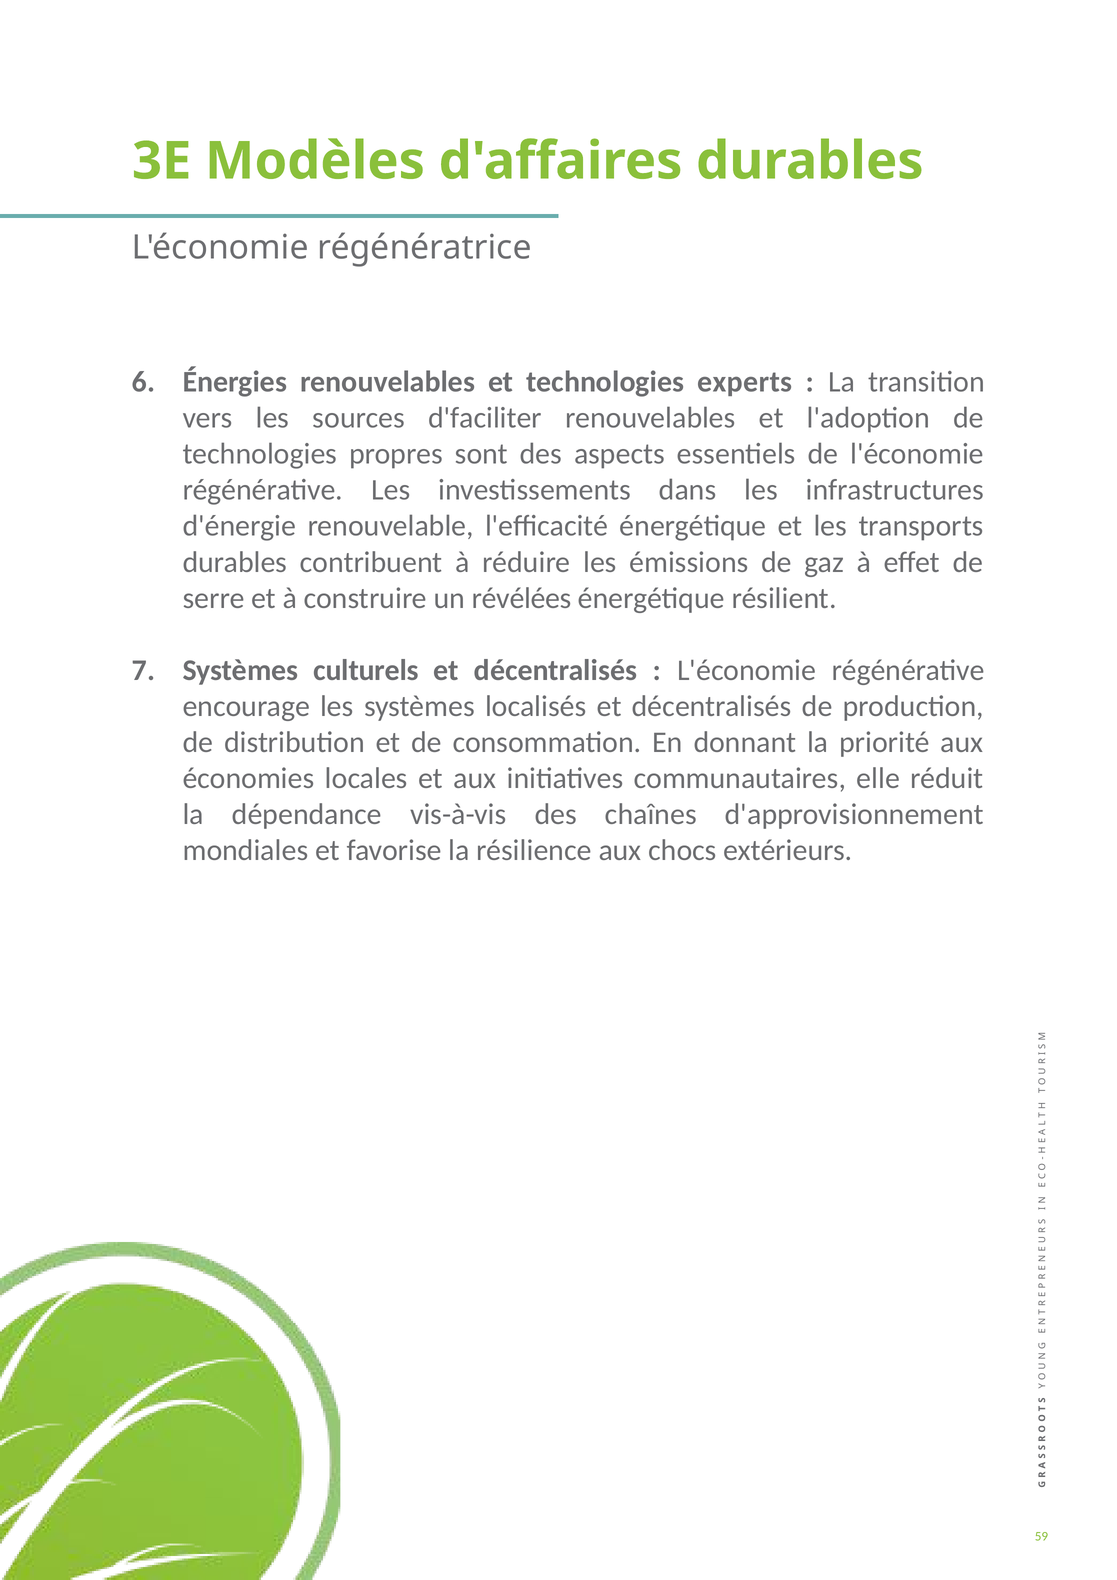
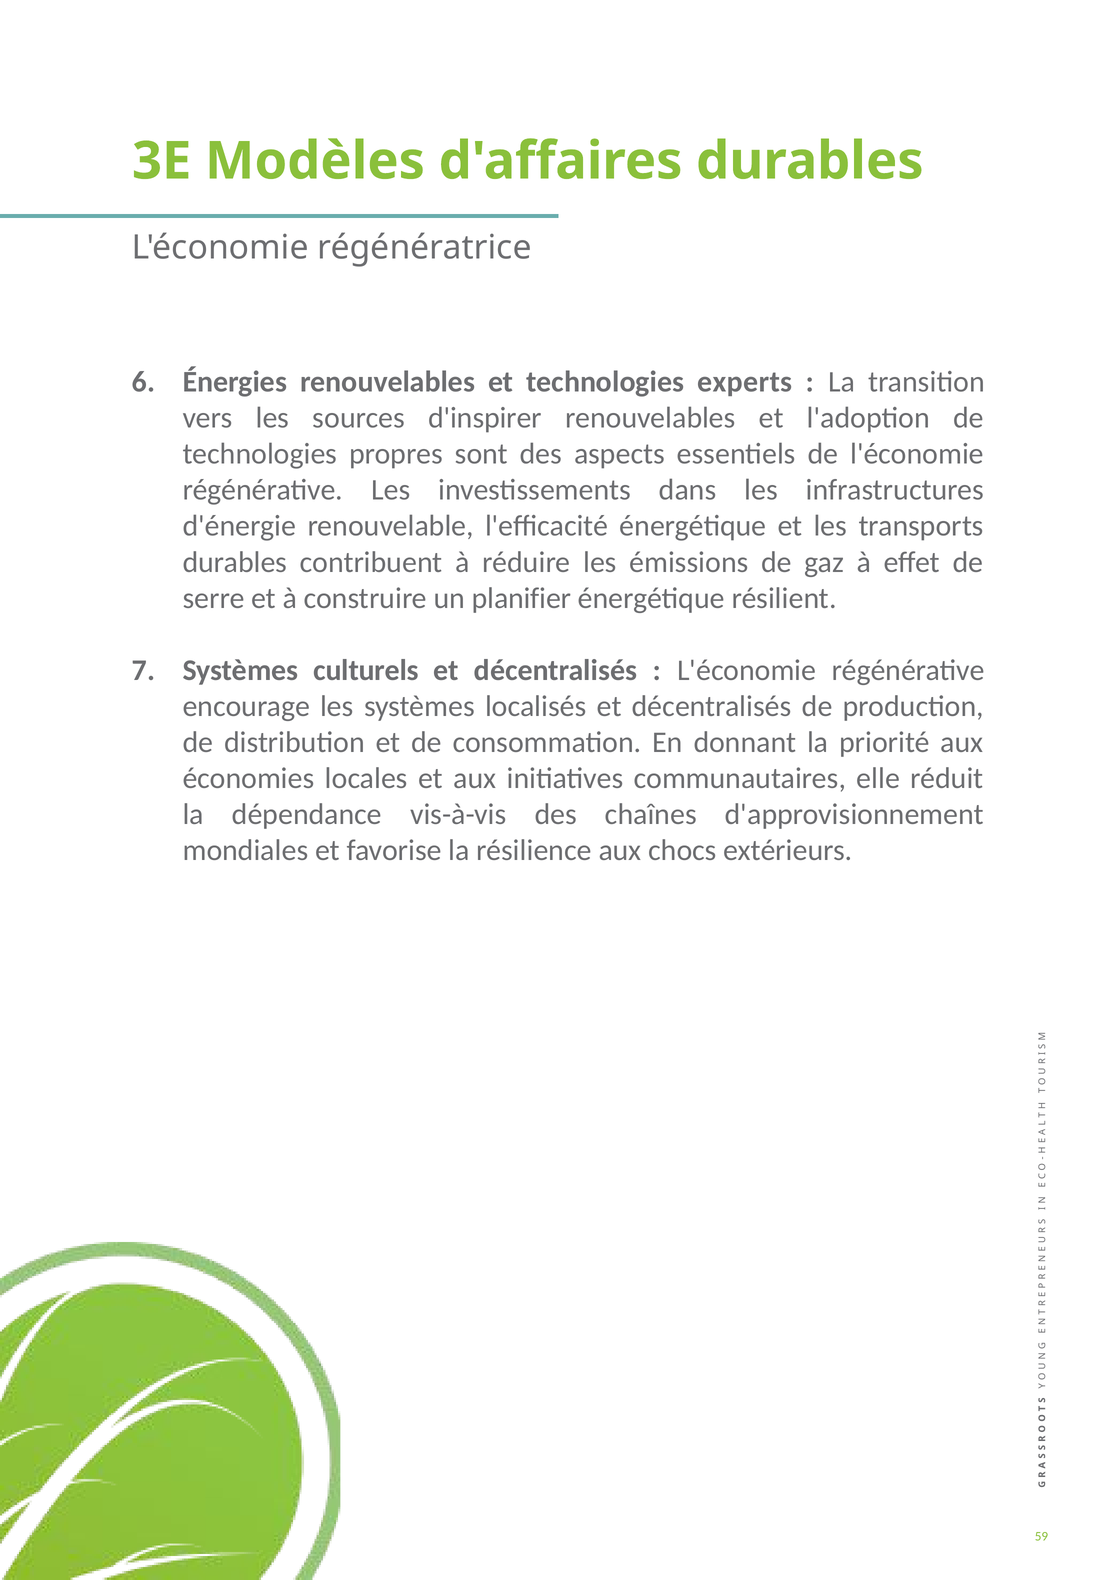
d'faciliter: d'faciliter -> d'inspirer
révélées: révélées -> planifier
